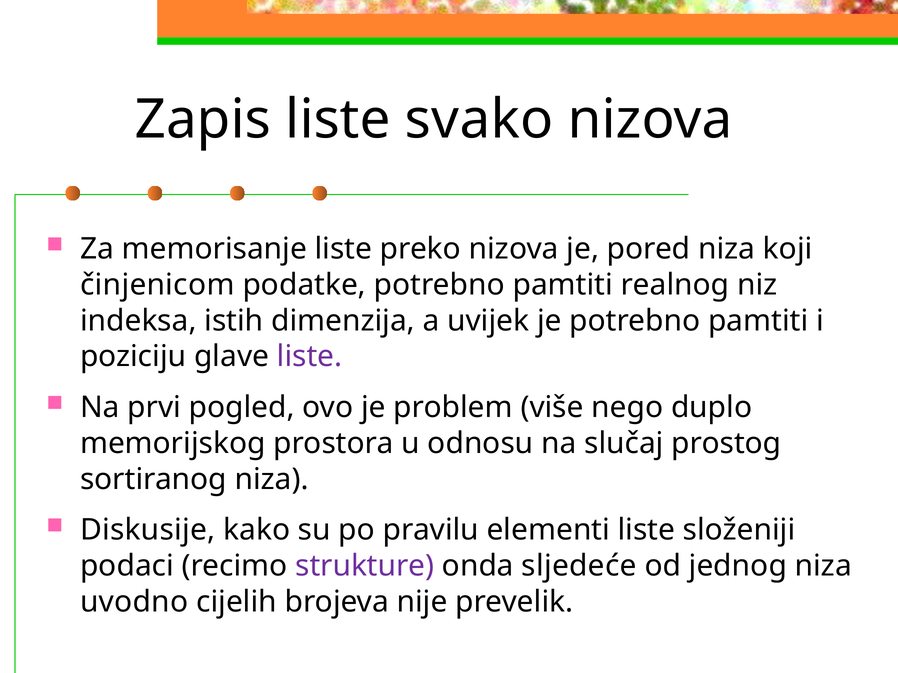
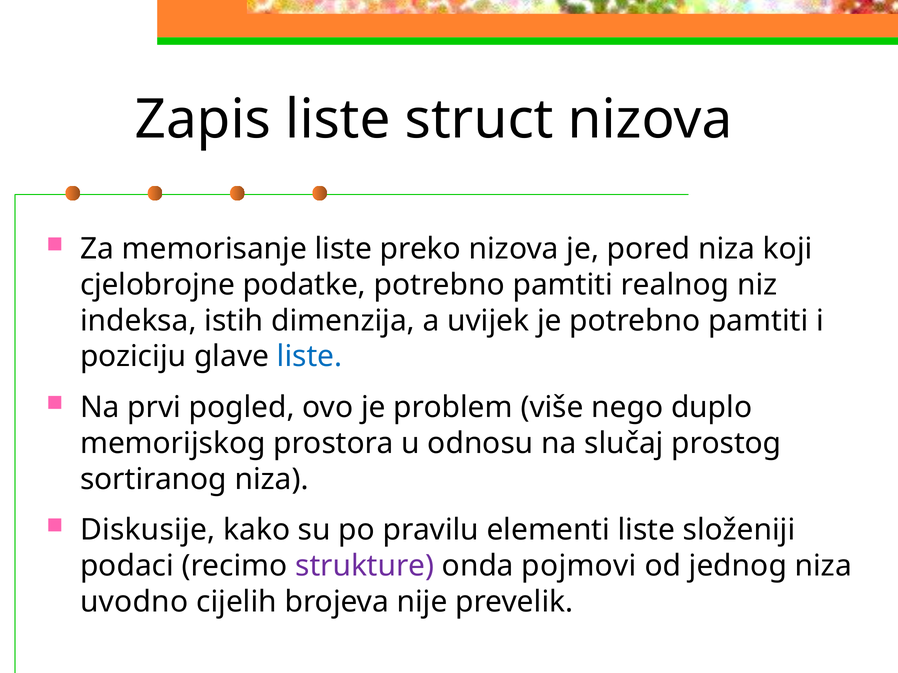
svako: svako -> struct
činjenicom: činjenicom -> cjelobrojne
liste at (310, 357) colour: purple -> blue
sljedeće: sljedeće -> pojmovi
